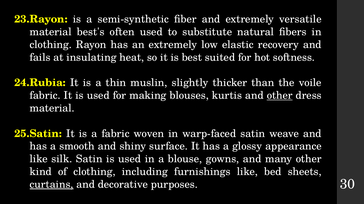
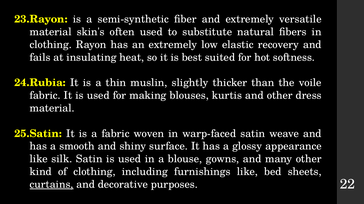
best's: best's -> skin's
other at (280, 96) underline: present -> none
30: 30 -> 22
